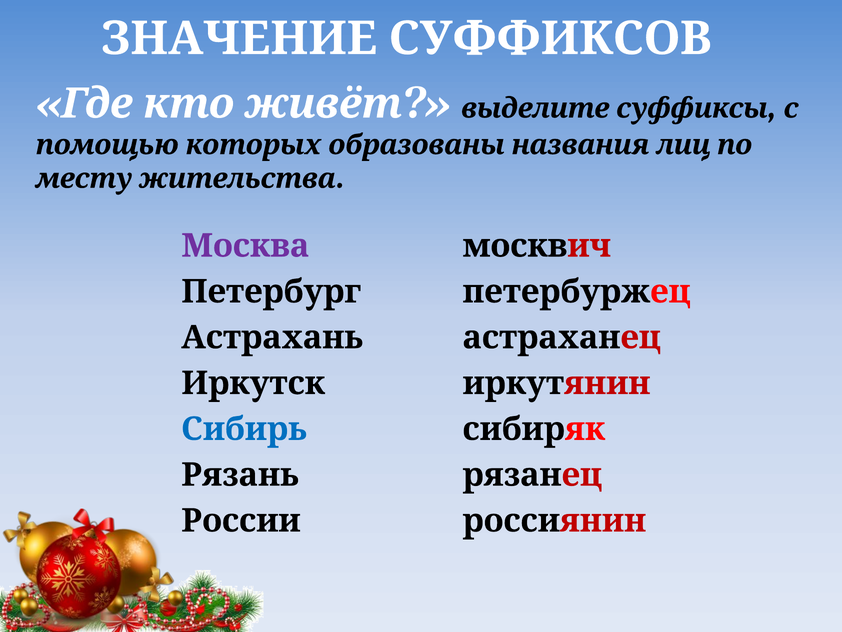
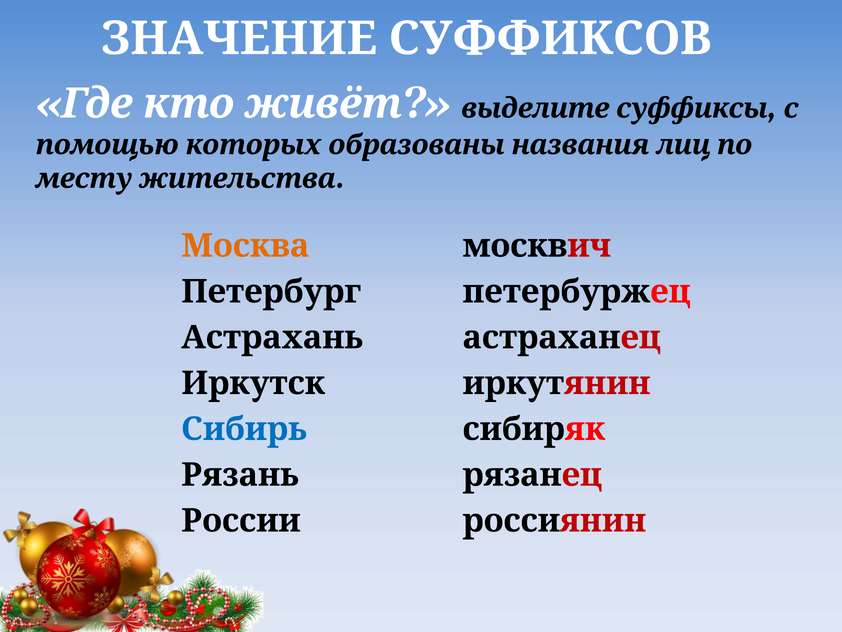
Москва colour: purple -> orange
